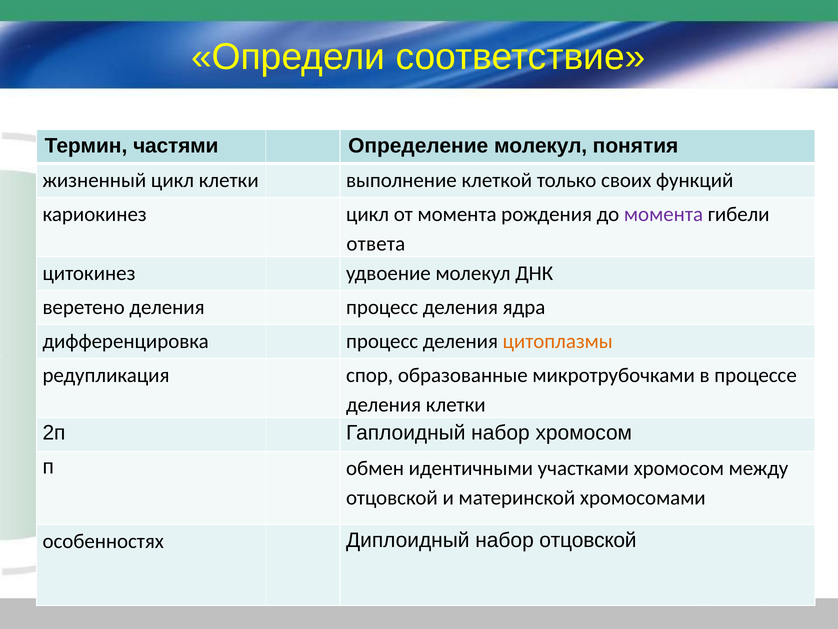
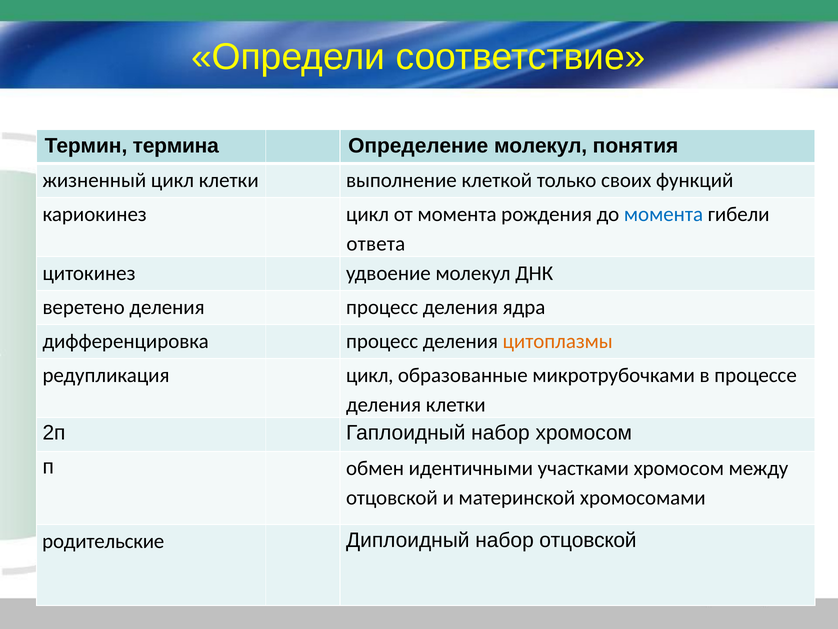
частями: частями -> термина
момента at (663, 214) colour: purple -> blue
редупликация спор: спор -> цикл
особенностях: особенностях -> родительские
